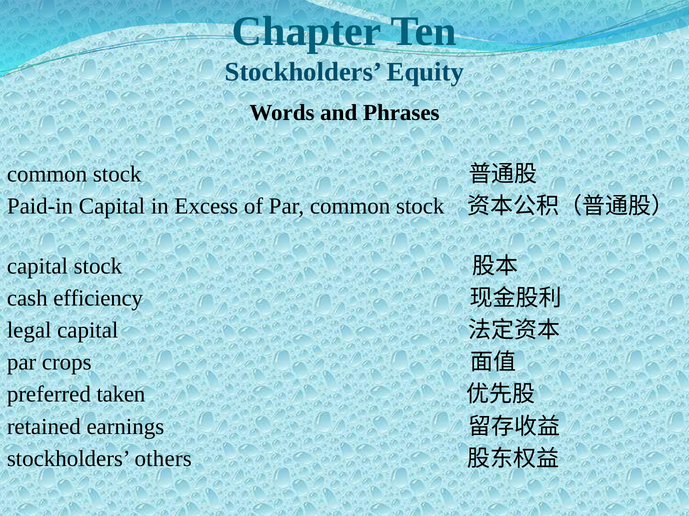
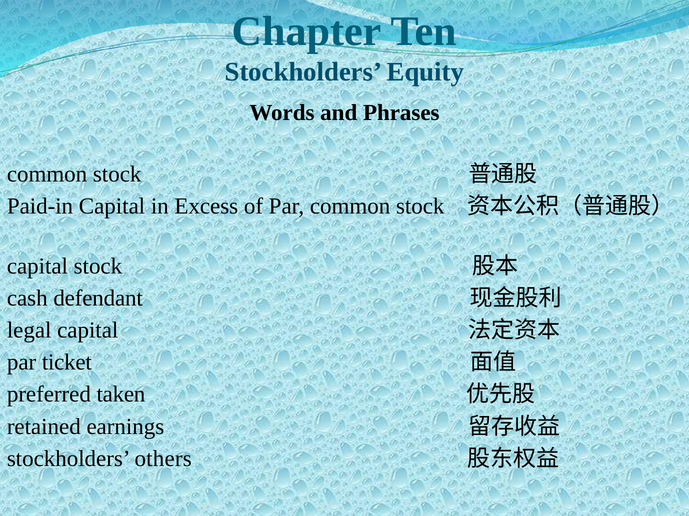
efficiency: efficiency -> defendant
crops: crops -> ticket
